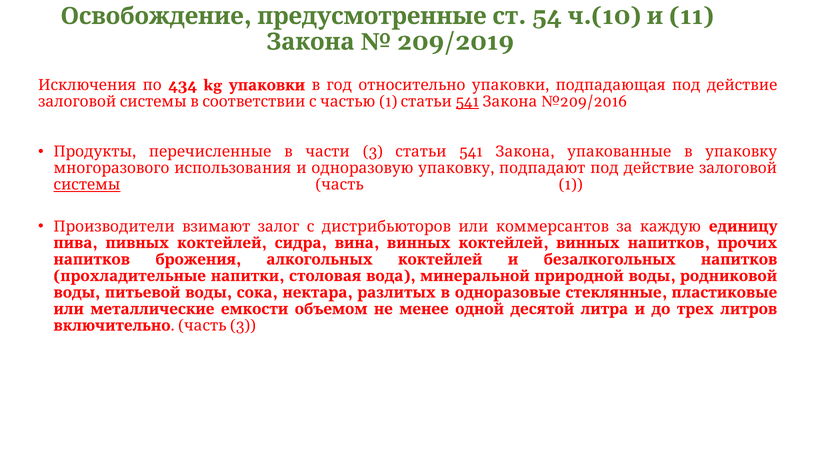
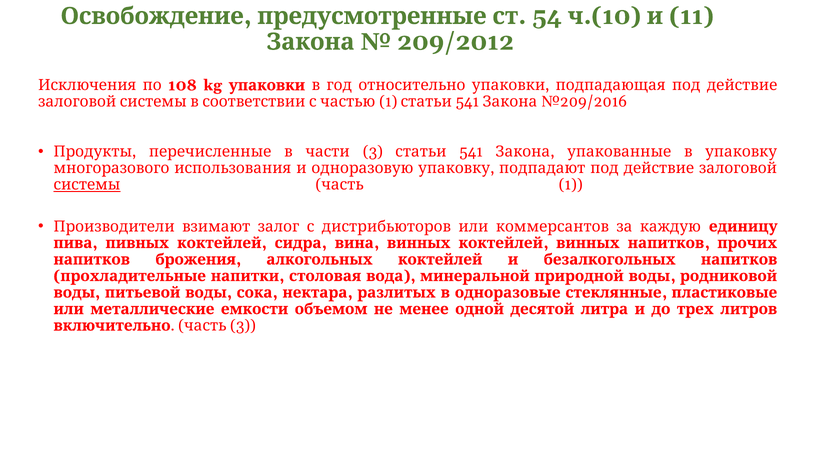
209/2019: 209/2019 -> 209/2012
434: 434 -> 108
541 at (468, 102) underline: present -> none
